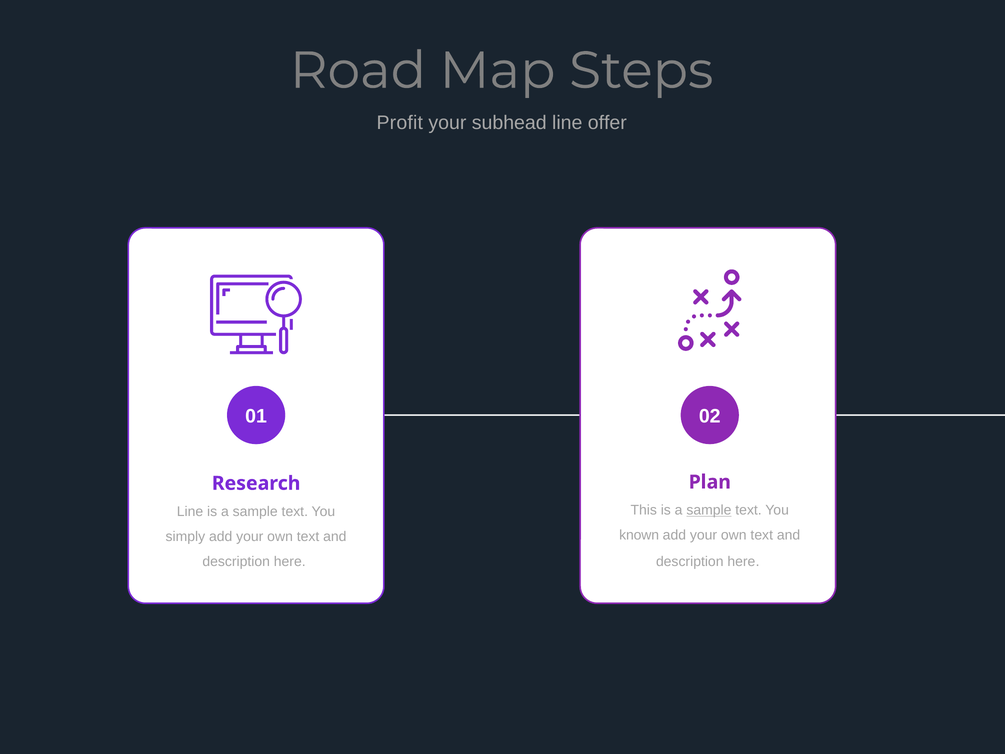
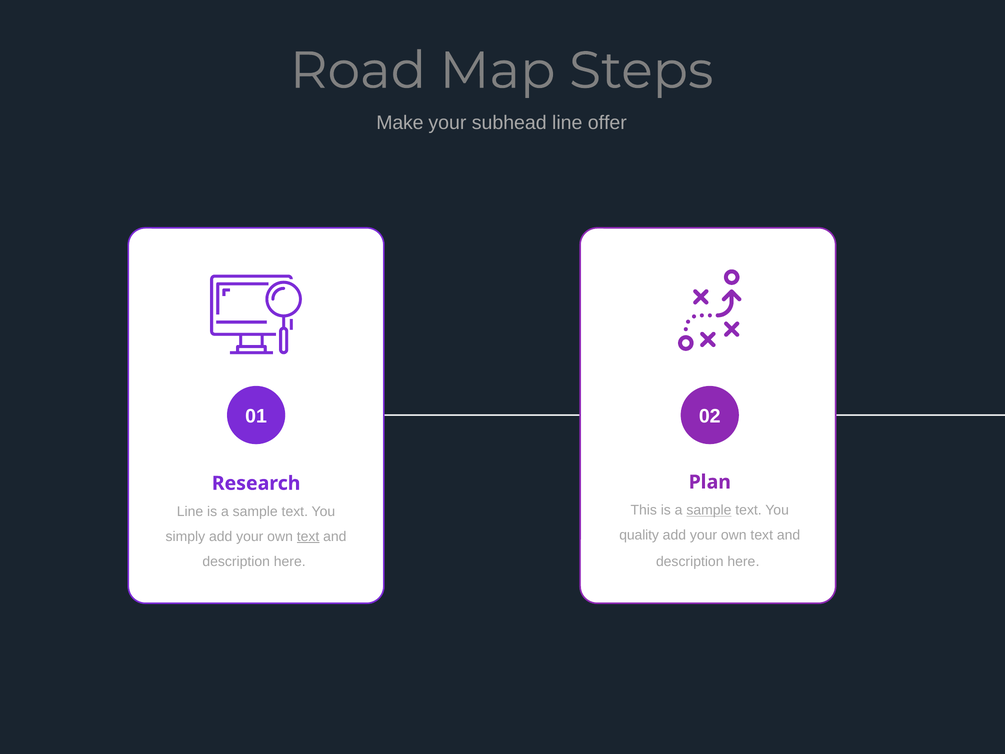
Profit: Profit -> Make
known: known -> quality
text at (308, 536) underline: none -> present
